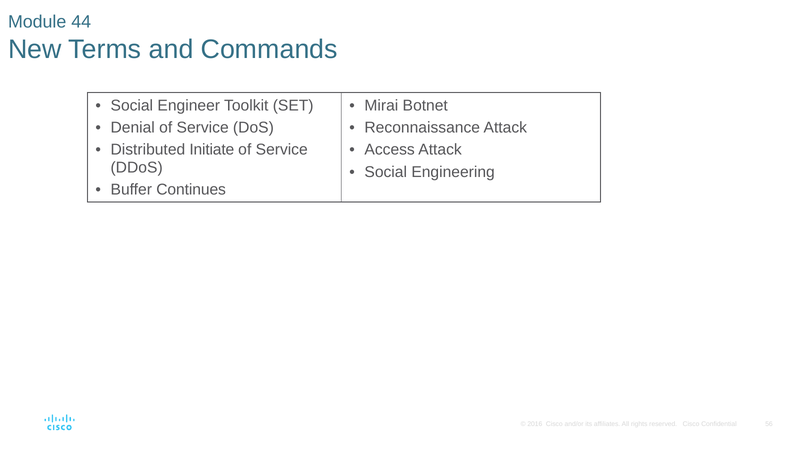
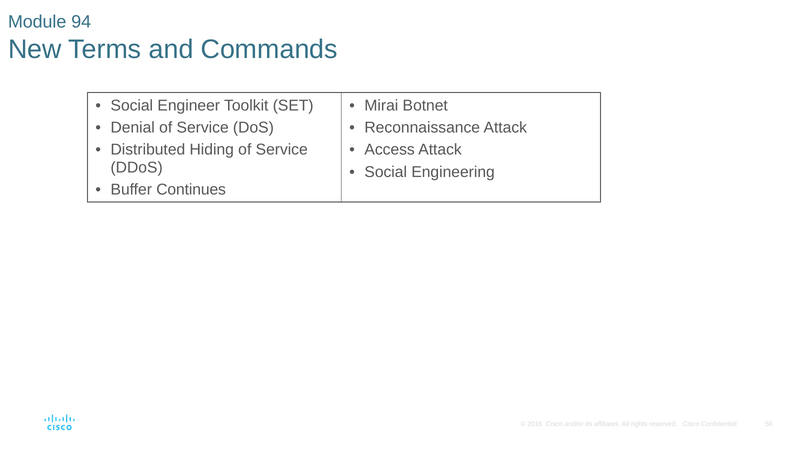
44: 44 -> 94
Initiate: Initiate -> Hiding
